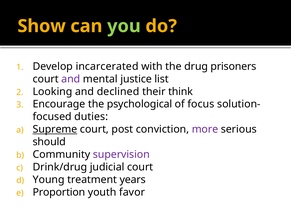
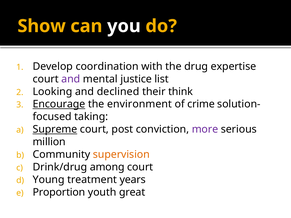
you colour: light green -> white
incarcerated: incarcerated -> coordination
prisoners: prisoners -> expertise
Encourage underline: none -> present
psychological: psychological -> environment
focus: focus -> crime
duties: duties -> taking
should: should -> million
supervision colour: purple -> orange
judicial: judicial -> among
favor: favor -> great
